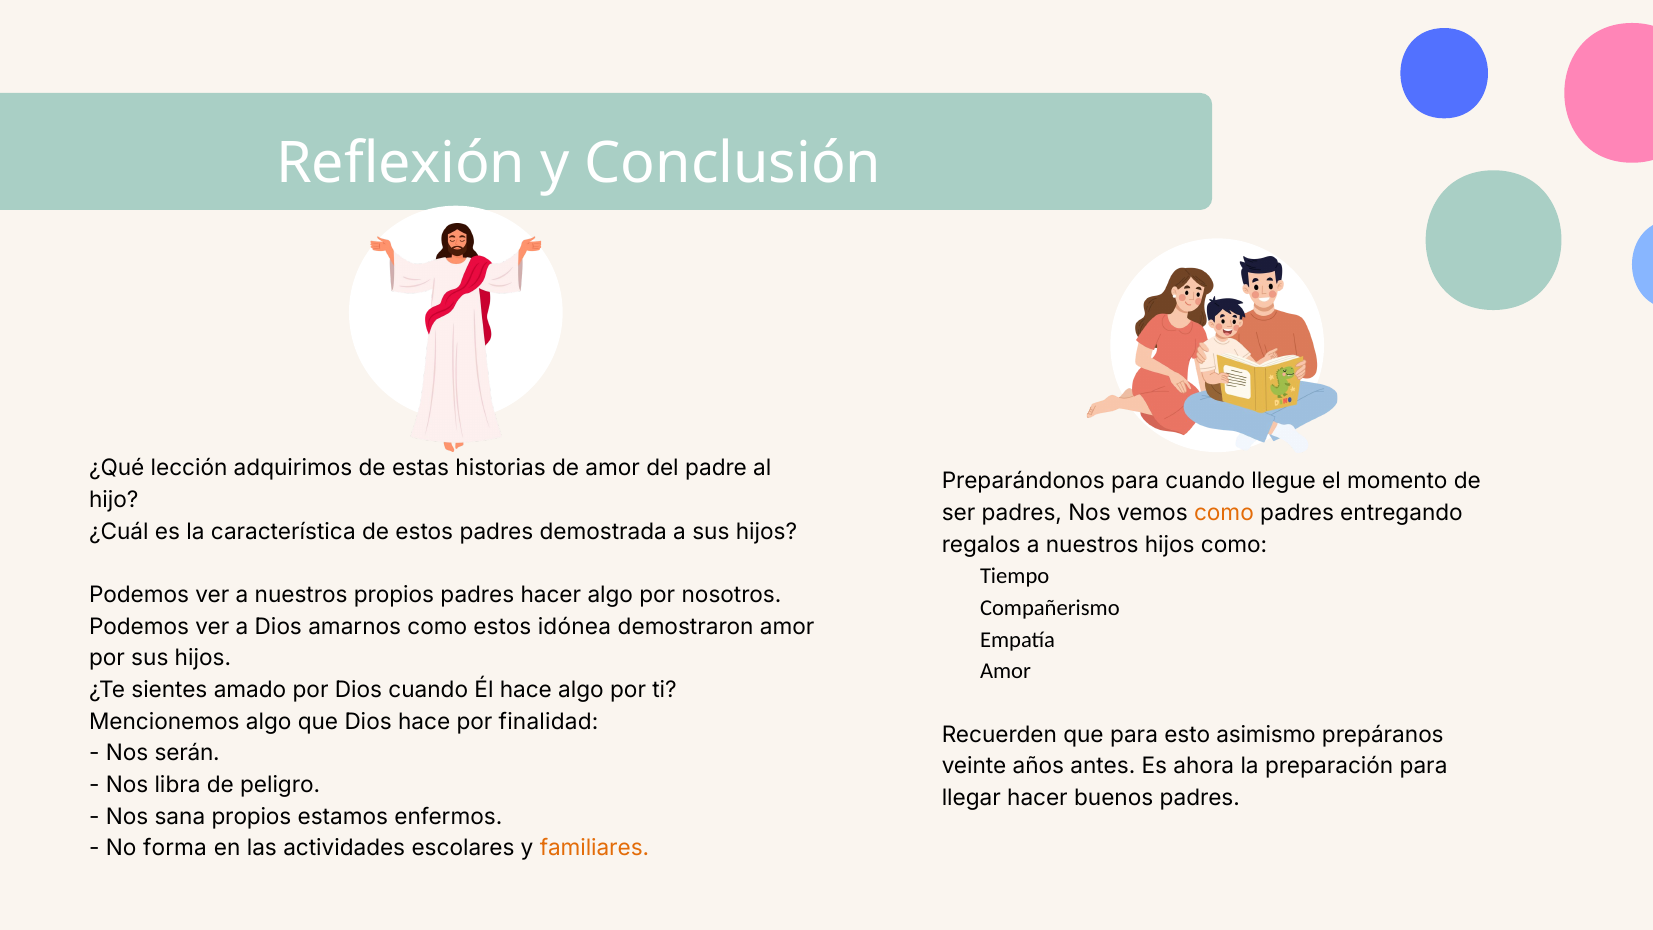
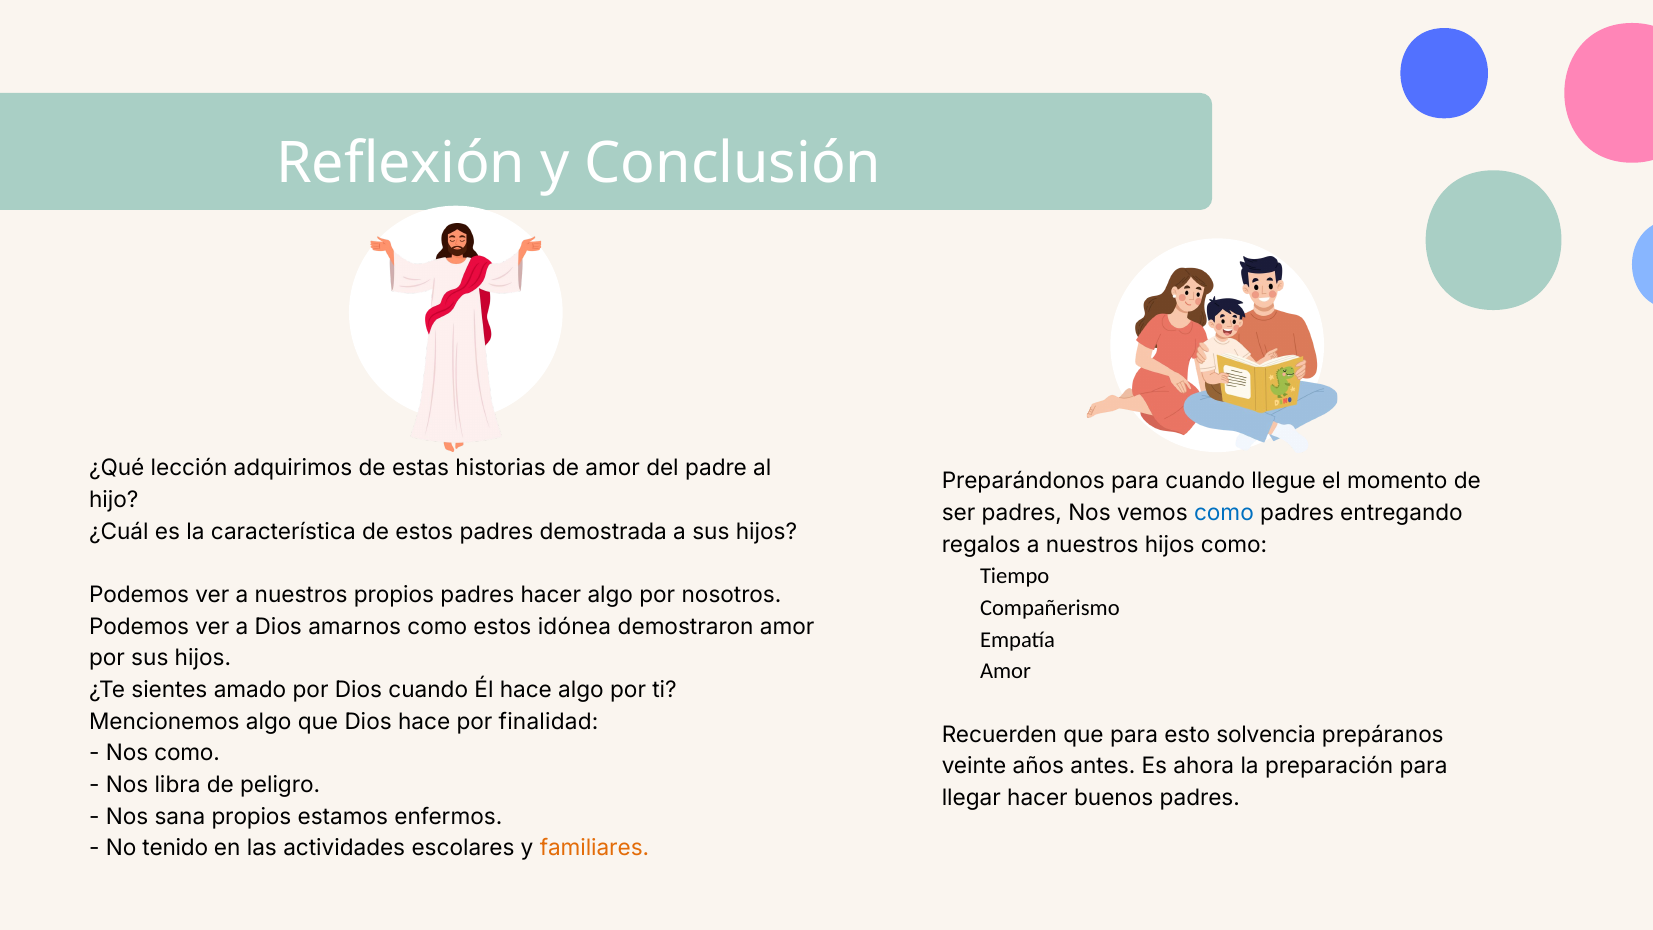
como at (1224, 513) colour: orange -> blue
asimismo: asimismo -> solvencia
Nos serán: serán -> como
forma: forma -> tenido
